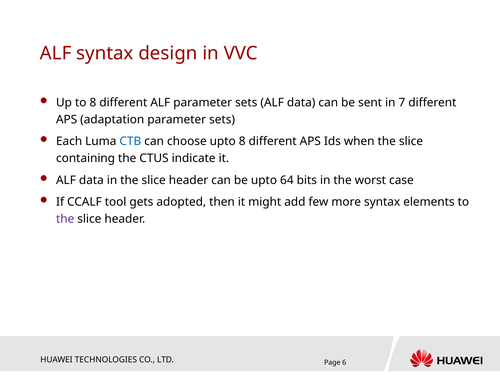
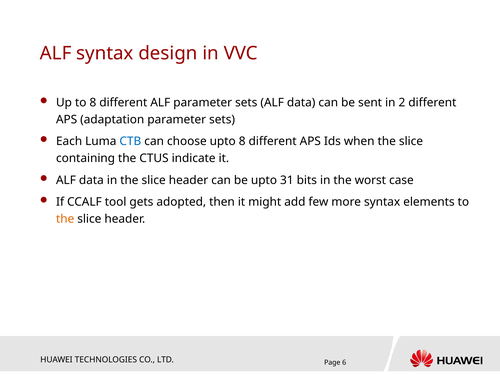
7: 7 -> 2
64: 64 -> 31
the at (65, 219) colour: purple -> orange
